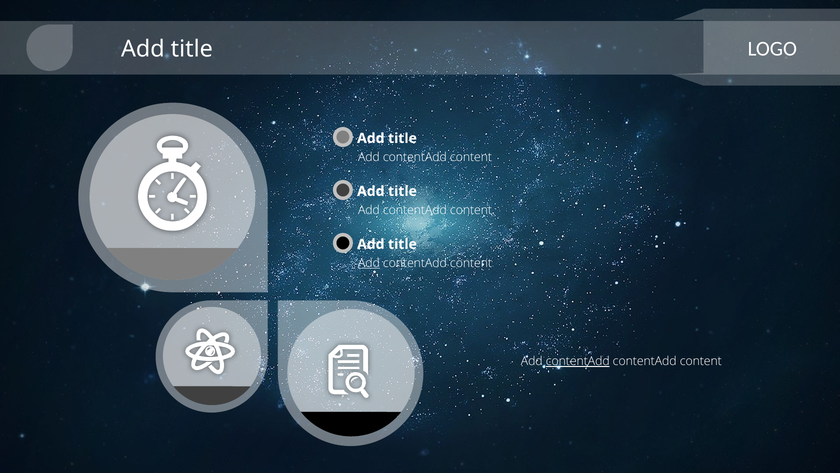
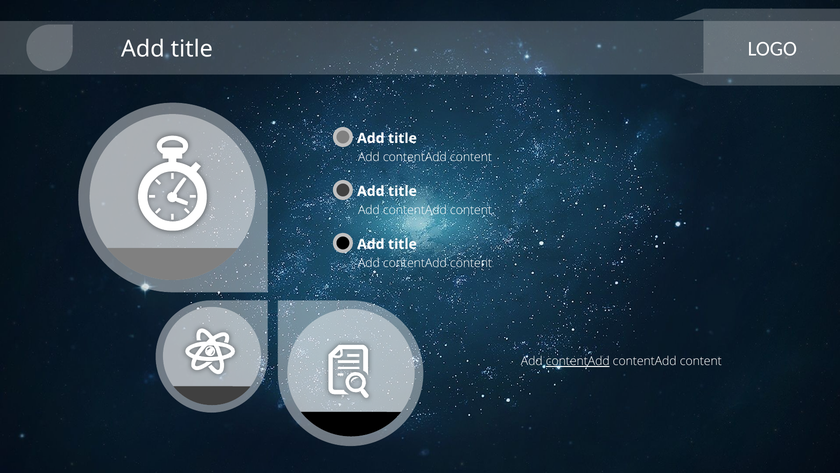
Add at (369, 263) underline: present -> none
